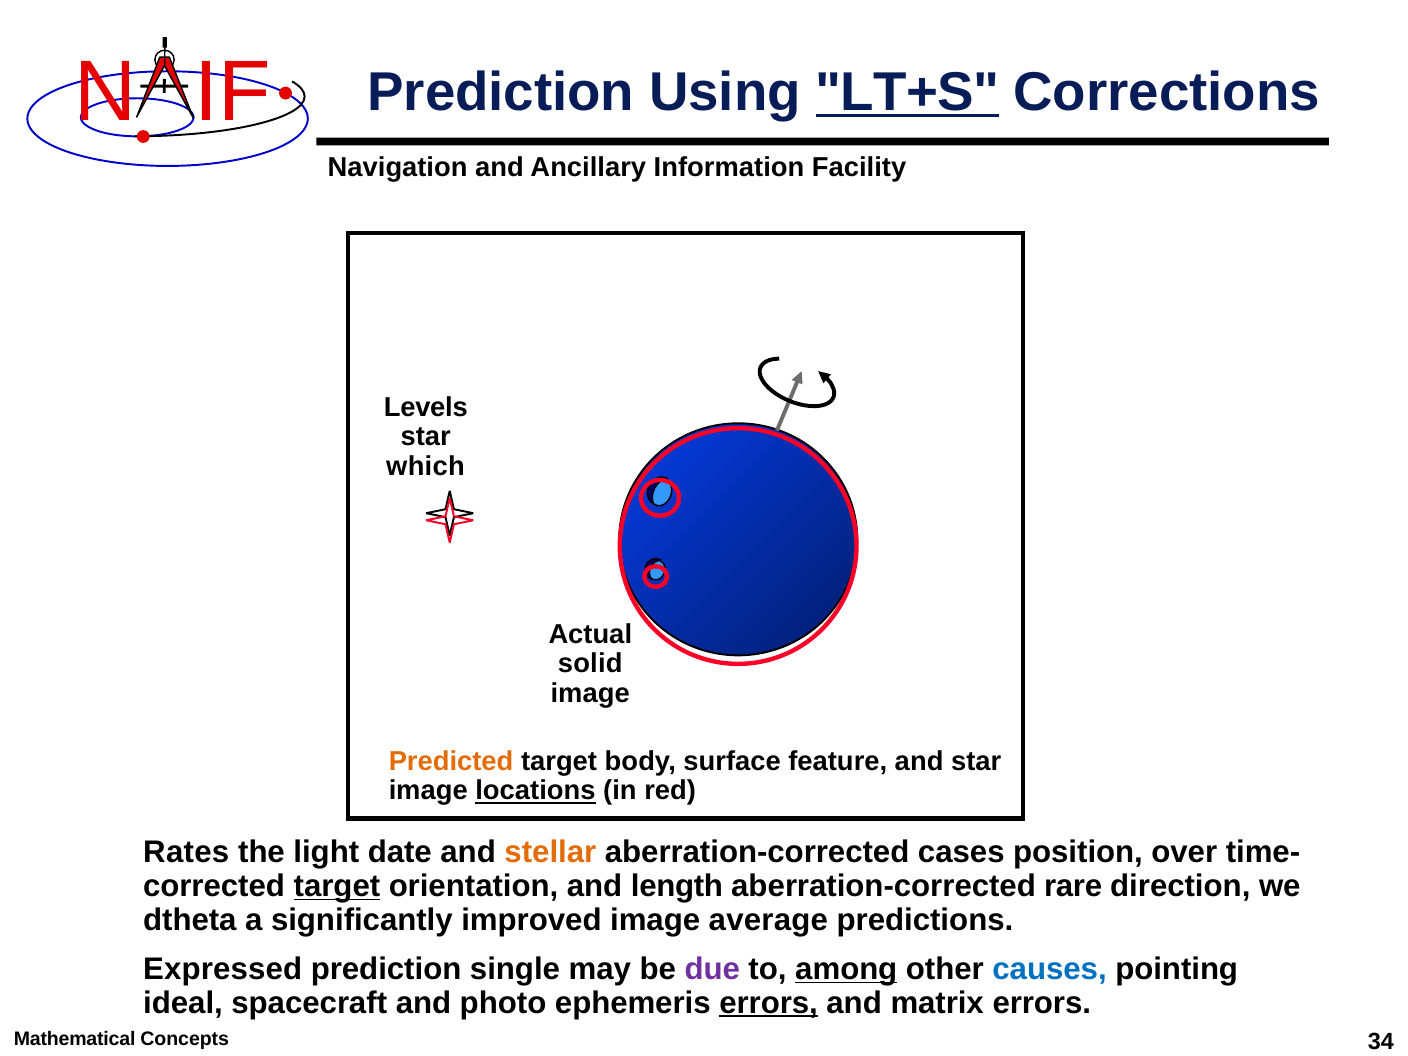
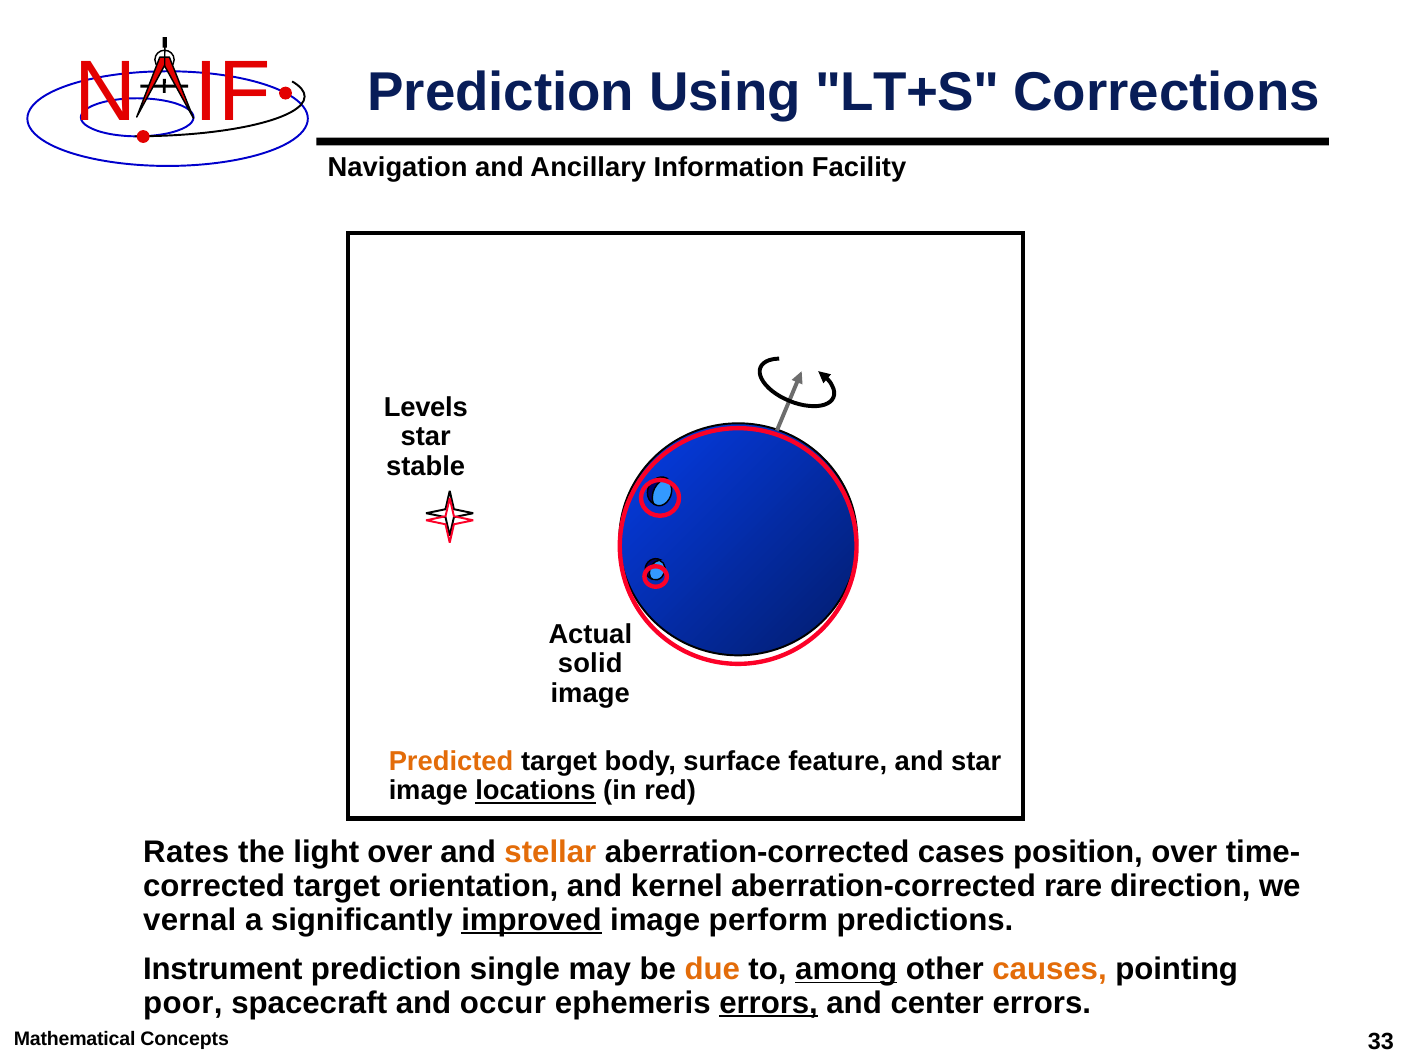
LT+S underline: present -> none
which: which -> stable
light date: date -> over
target at (337, 887) underline: present -> none
length: length -> kernel
dtheta: dtheta -> vernal
improved underline: none -> present
average: average -> perform
Expressed: Expressed -> Instrument
due colour: purple -> orange
causes colour: blue -> orange
ideal: ideal -> poor
photo: photo -> occur
matrix: matrix -> center
34: 34 -> 33
